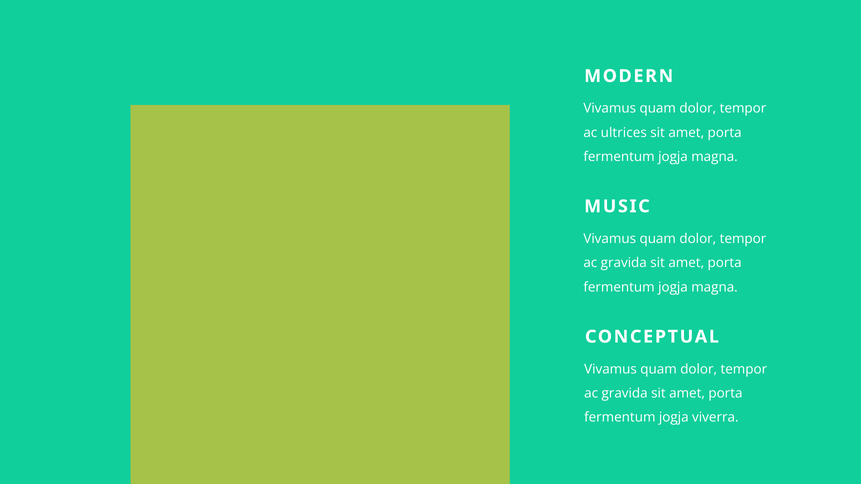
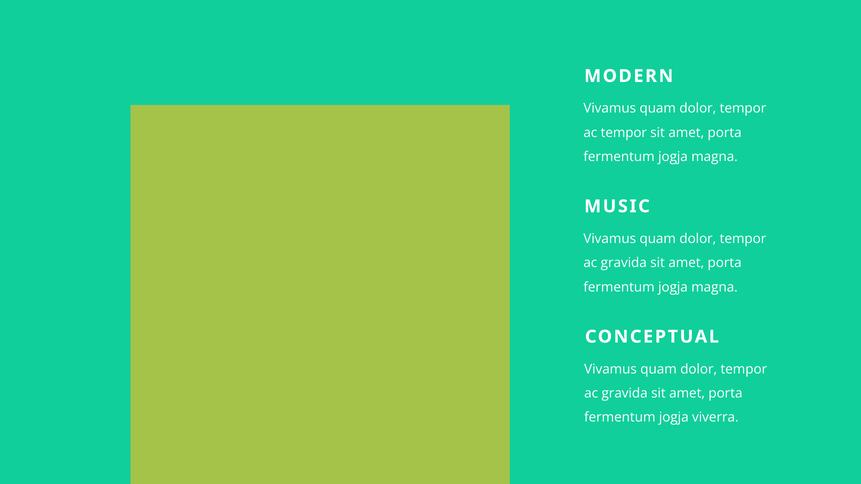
ac ultrices: ultrices -> tempor
